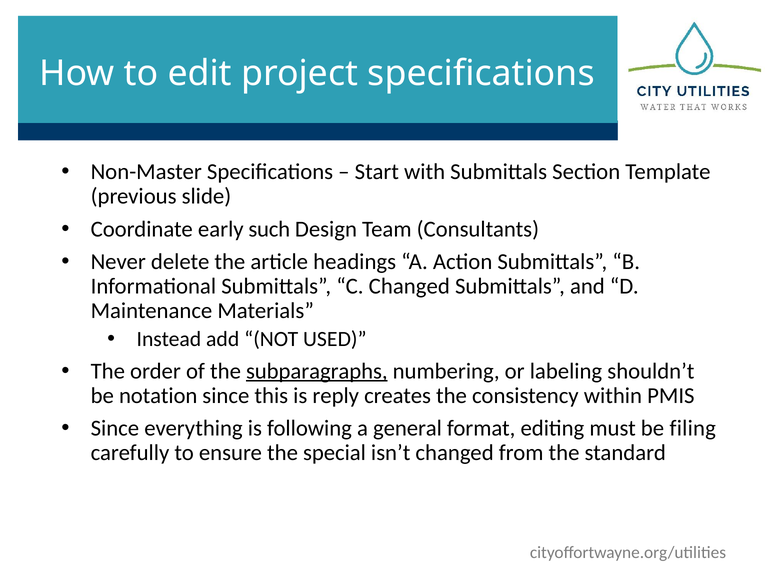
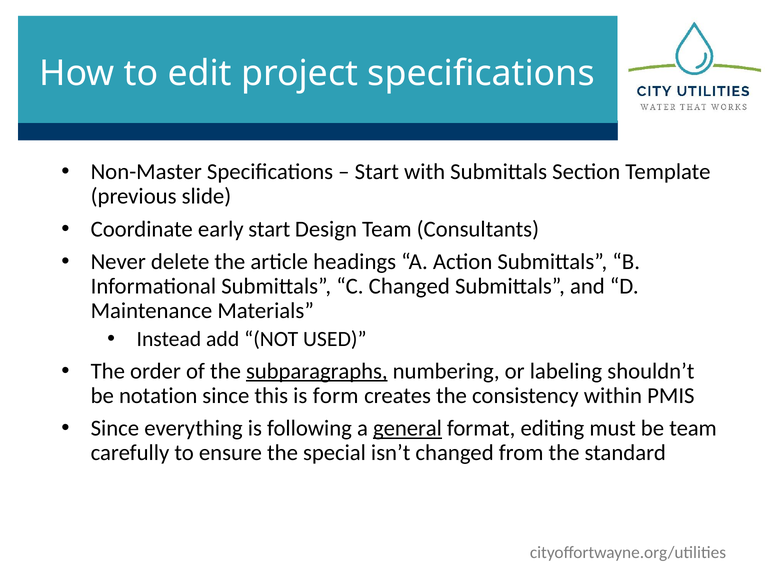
early such: such -> start
reply: reply -> form
general underline: none -> present
be filing: filing -> team
